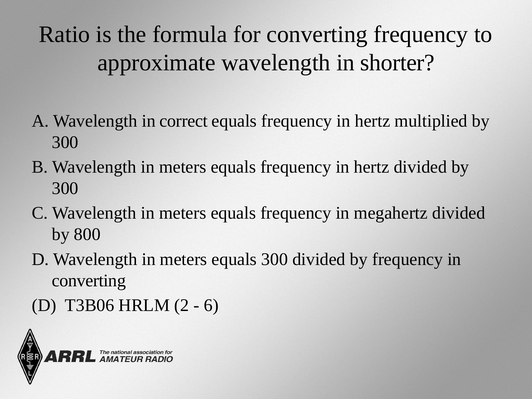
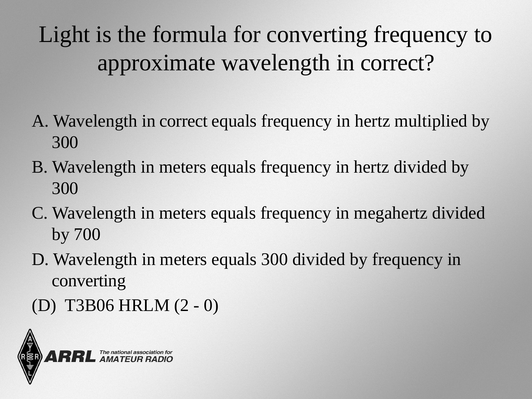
Ratio: Ratio -> Light
approximate wavelength in shorter: shorter -> correct
800: 800 -> 700
6: 6 -> 0
